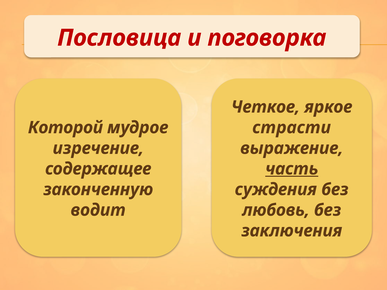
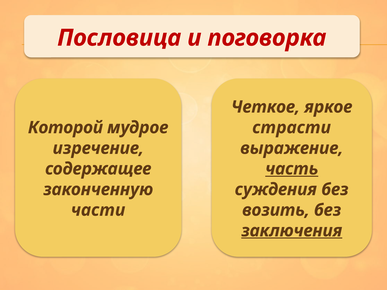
водит: водит -> части
любовь: любовь -> возить
заключения underline: none -> present
